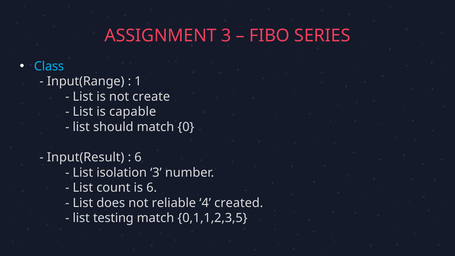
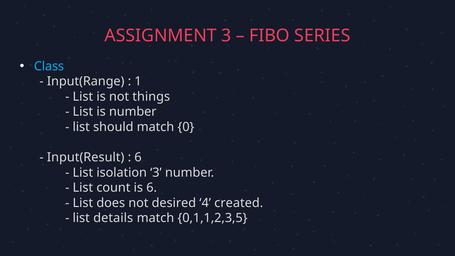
create: create -> things
is capable: capable -> number
reliable: reliable -> desired
testing: testing -> details
